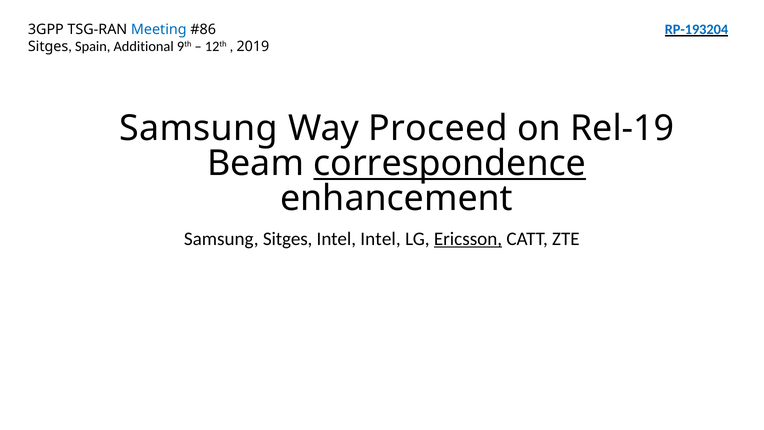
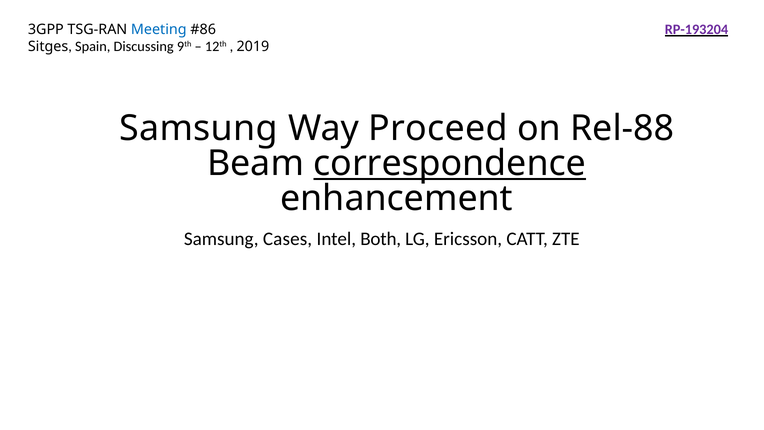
RP-193204 colour: blue -> purple
Additional: Additional -> Discussing
Rel-19: Rel-19 -> Rel-88
Samsung Sitges: Sitges -> Cases
Intel Intel: Intel -> Both
Ericsson underline: present -> none
